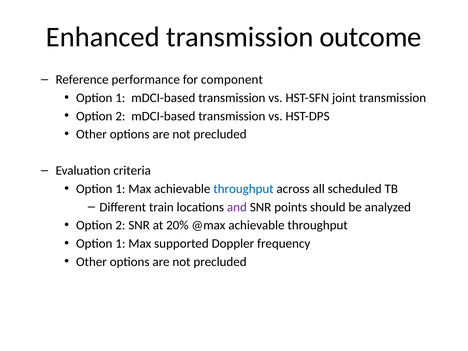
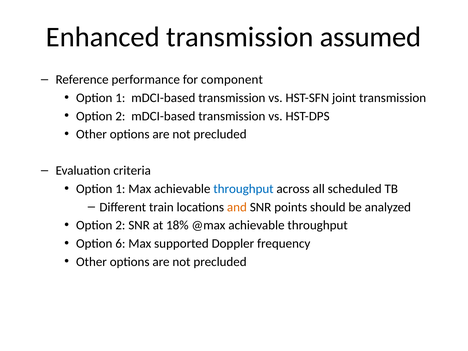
outcome: outcome -> assumed
and colour: purple -> orange
20%: 20% -> 18%
1 at (120, 244): 1 -> 6
